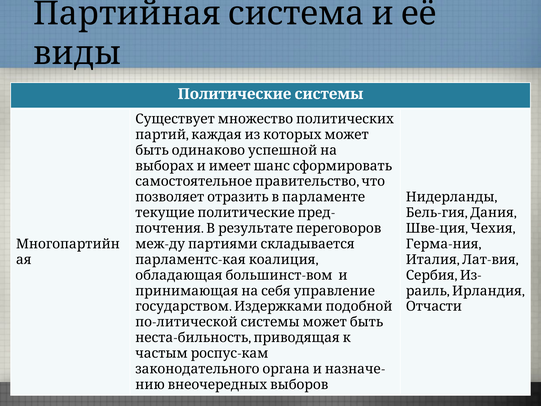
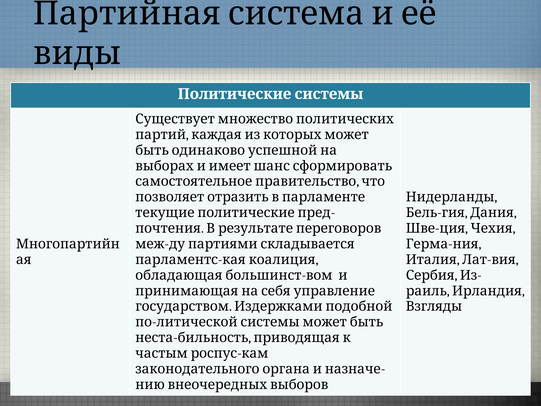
Отчасти: Отчасти -> Взгляды
